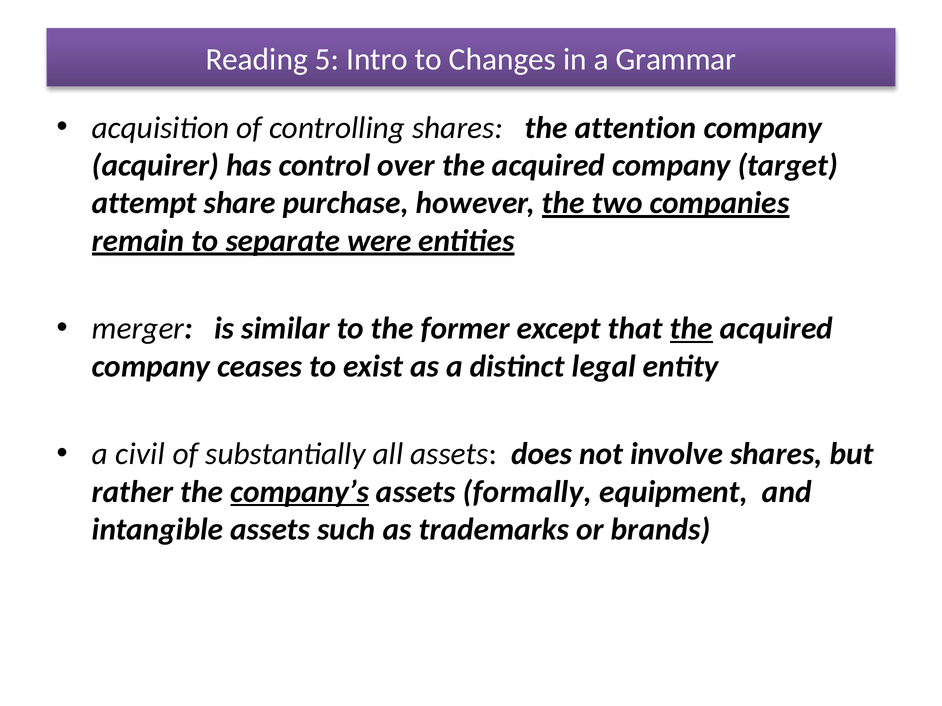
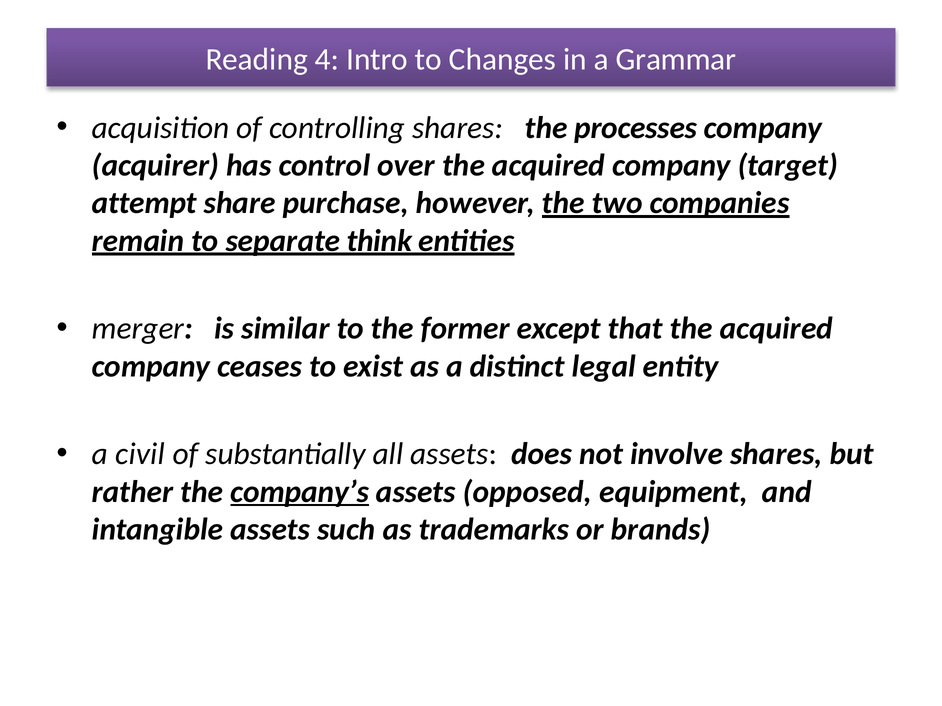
5: 5 -> 4
attention: attention -> processes
were: were -> think
the at (691, 329) underline: present -> none
formally: formally -> opposed
